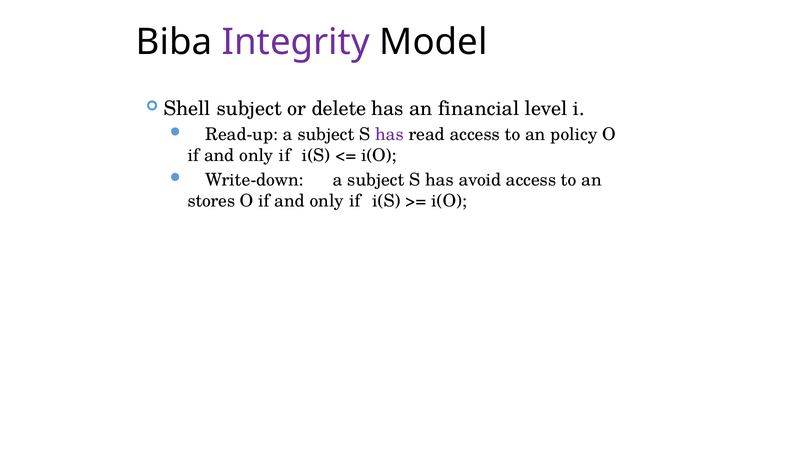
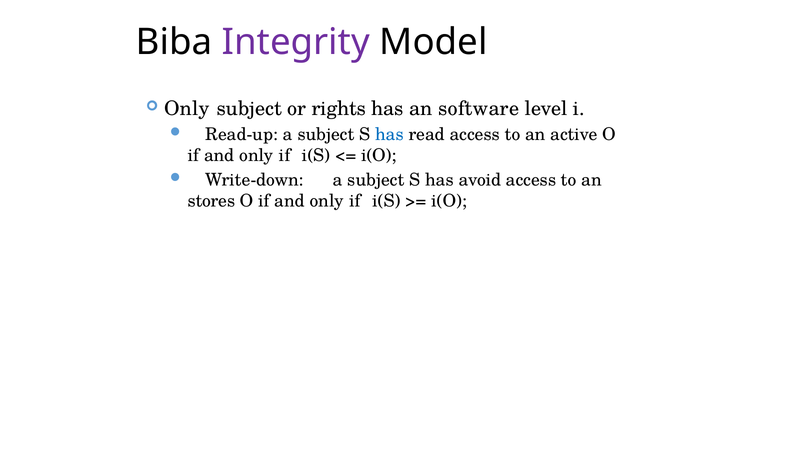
Shell at (187, 109): Shell -> Only
delete: delete -> rights
financial: financial -> software
has at (390, 134) colour: purple -> blue
policy: policy -> active
